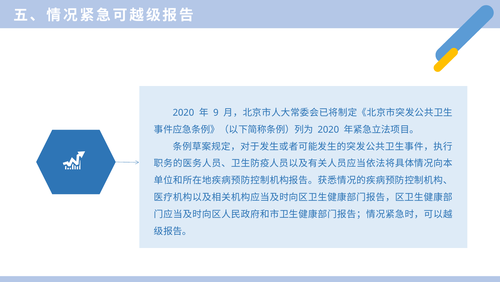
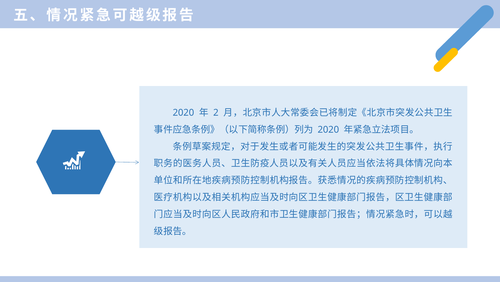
9: 9 -> 2
